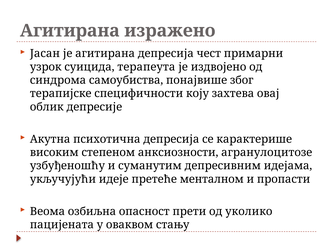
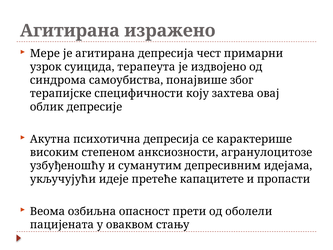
Јасан: Јасан -> Мере
менталном: менталном -> капацитете
уколико: уколико -> оболели
